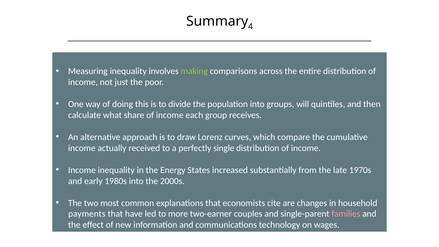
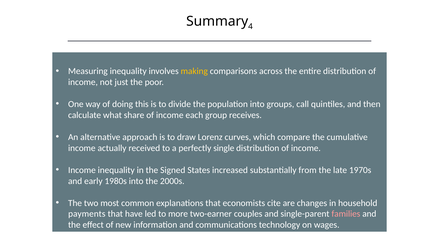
making colour: light green -> yellow
will: will -> call
Energy: Energy -> Signed
